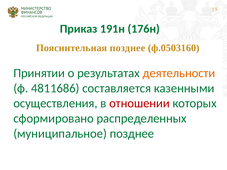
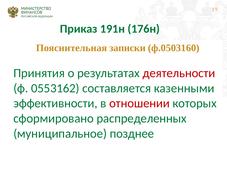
Пояснительная позднее: позднее -> записки
Принятии: Принятии -> Принятия
деятельности colour: orange -> red
4811686: 4811686 -> 0553162
осуществления: осуществления -> эффективности
